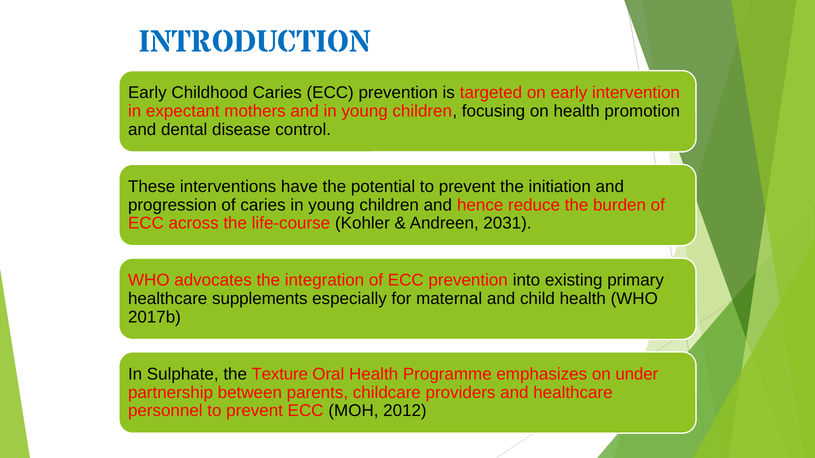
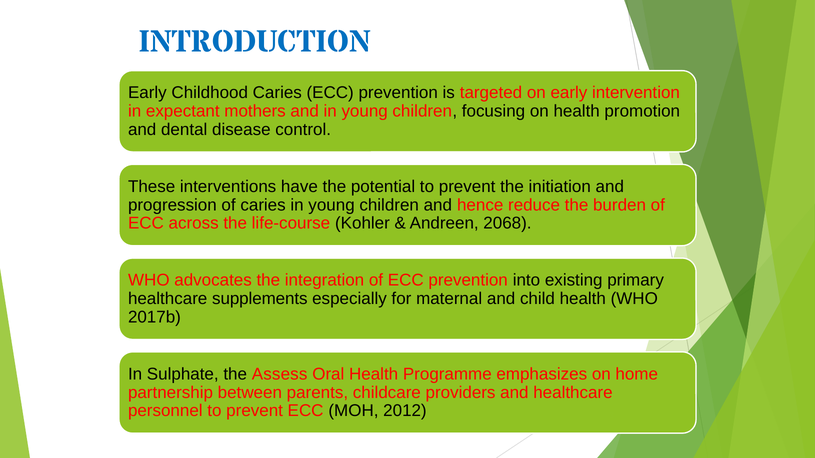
2031: 2031 -> 2068
Texture: Texture -> Assess
under: under -> home
